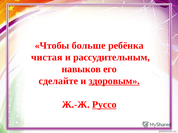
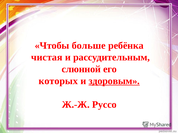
навыков: навыков -> слюнной
сделайте: сделайте -> которых
Руссо underline: present -> none
